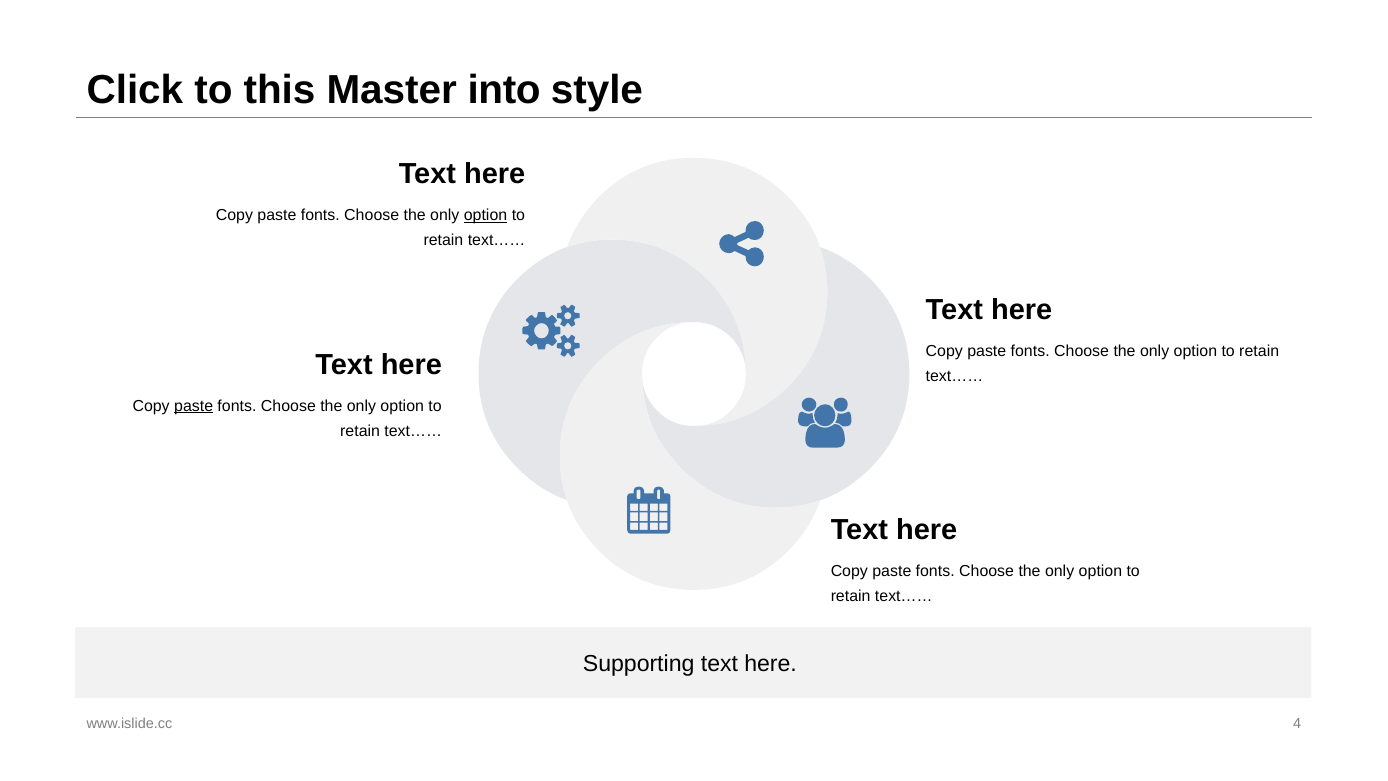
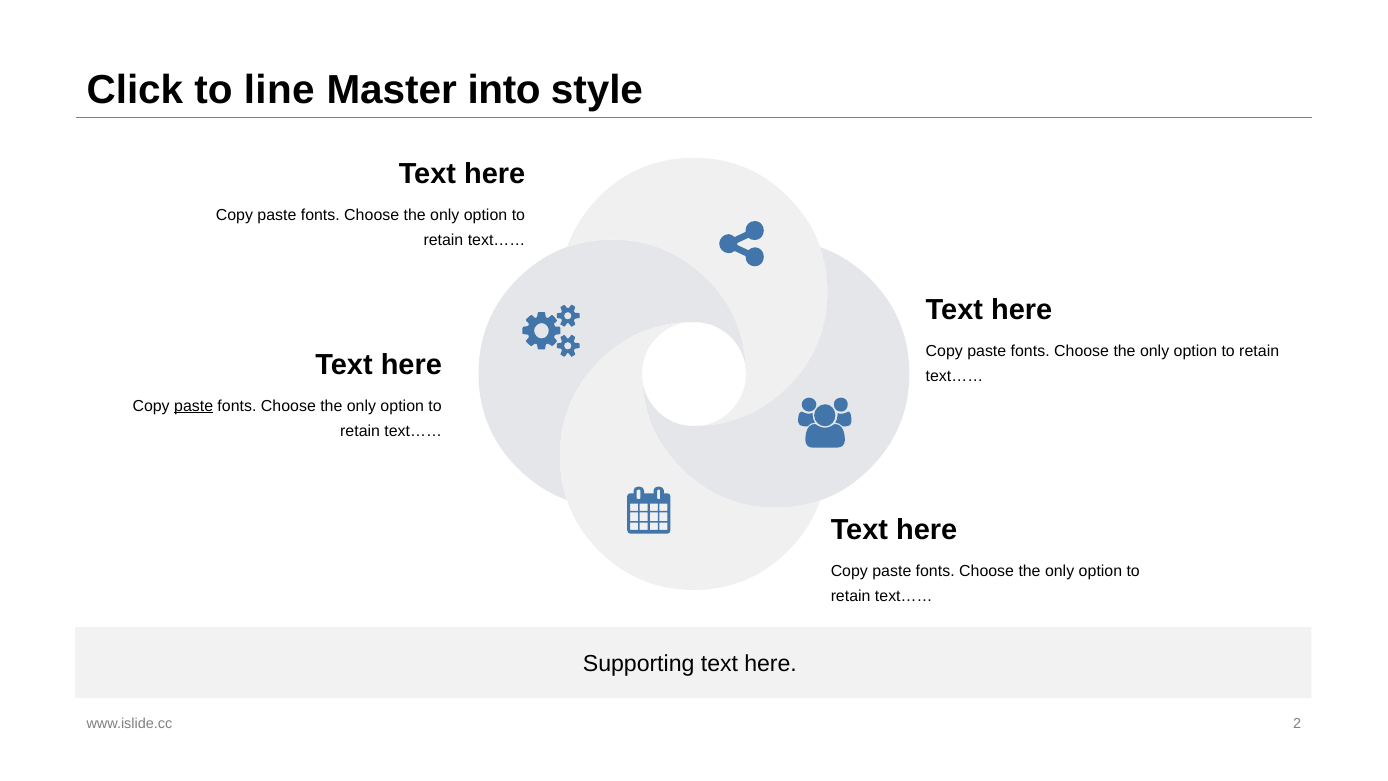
this: this -> line
option at (486, 215) underline: present -> none
4: 4 -> 2
